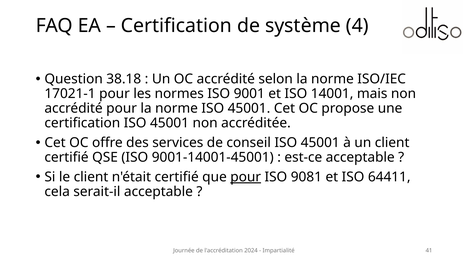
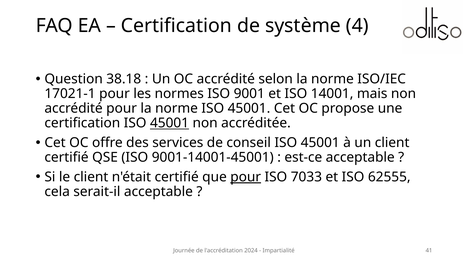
45001 at (170, 123) underline: none -> present
9081: 9081 -> 7033
64411: 64411 -> 62555
